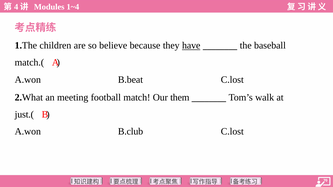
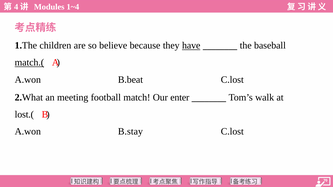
match.( underline: none -> present
them: them -> enter
just.(: just.( -> lost.(
B.club: B.club -> B.stay
